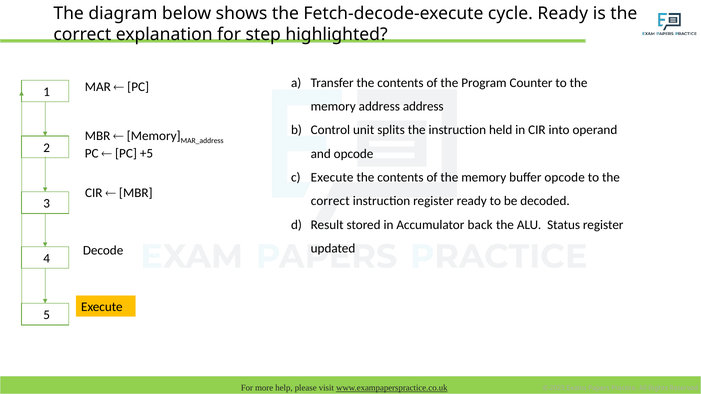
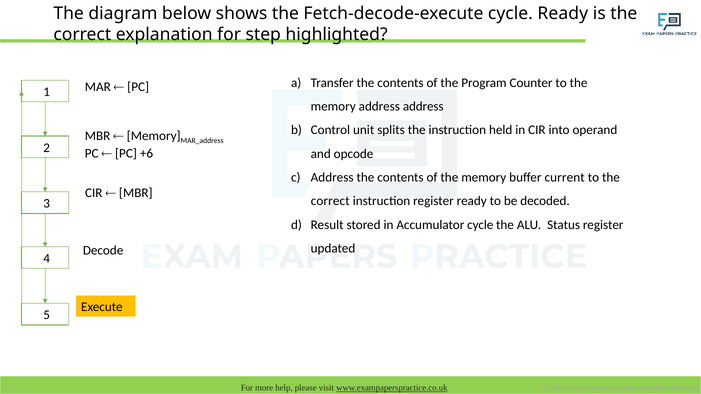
+5: +5 -> +6
Execute at (332, 178): Execute -> Address
buffer opcode: opcode -> current
Accumulator back: back -> cycle
